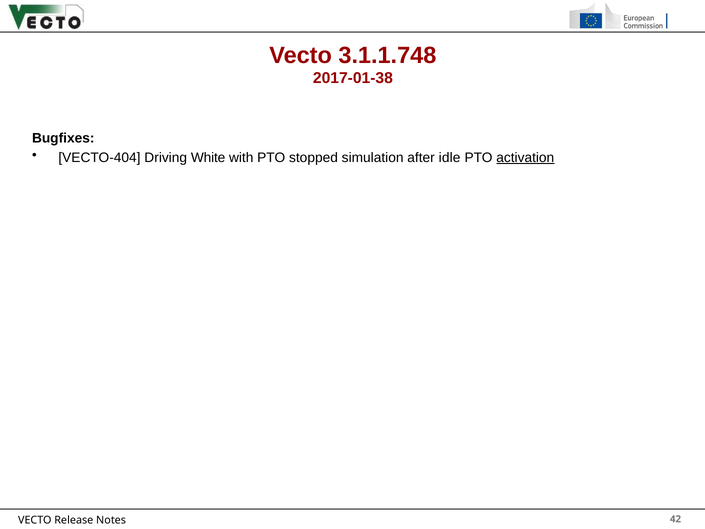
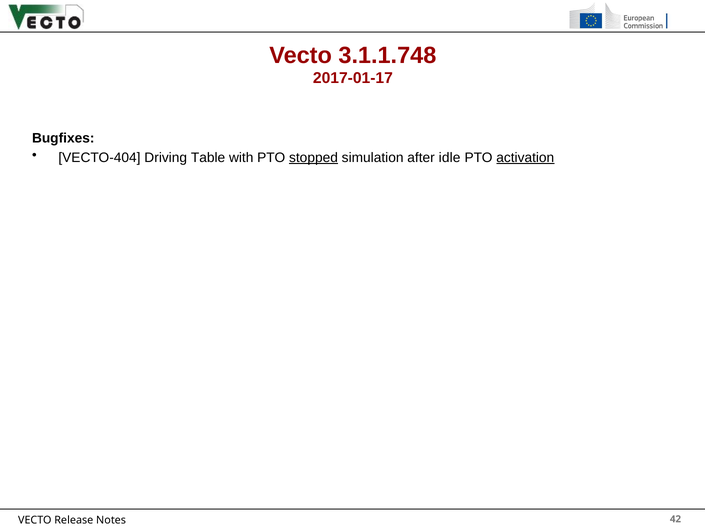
2017-01-38: 2017-01-38 -> 2017-01-17
White: White -> Table
stopped underline: none -> present
